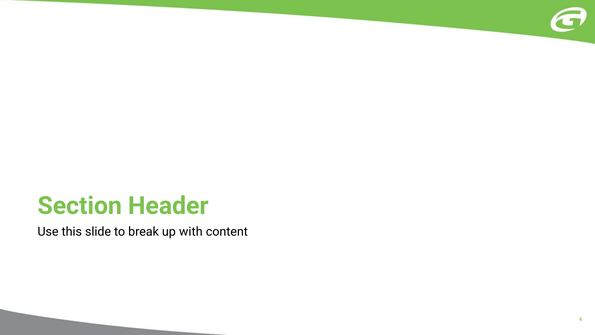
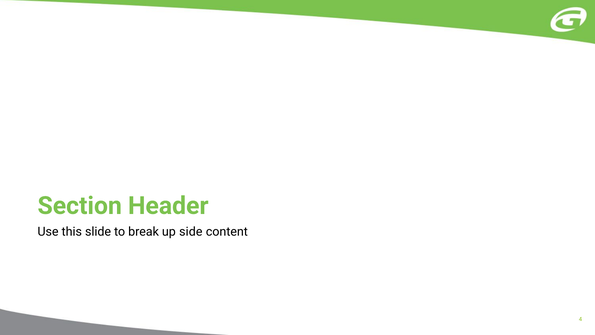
with: with -> side
